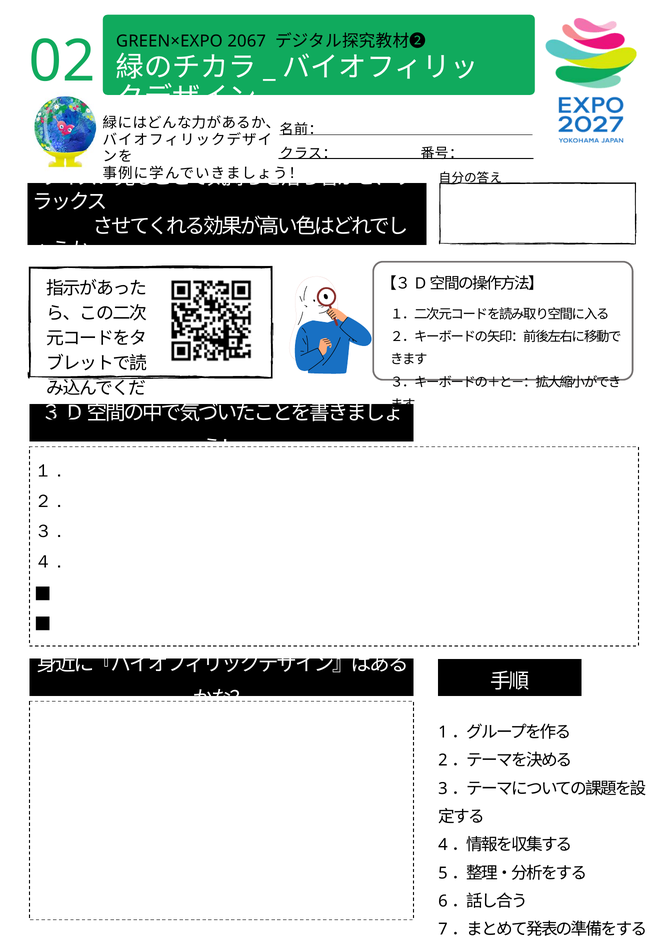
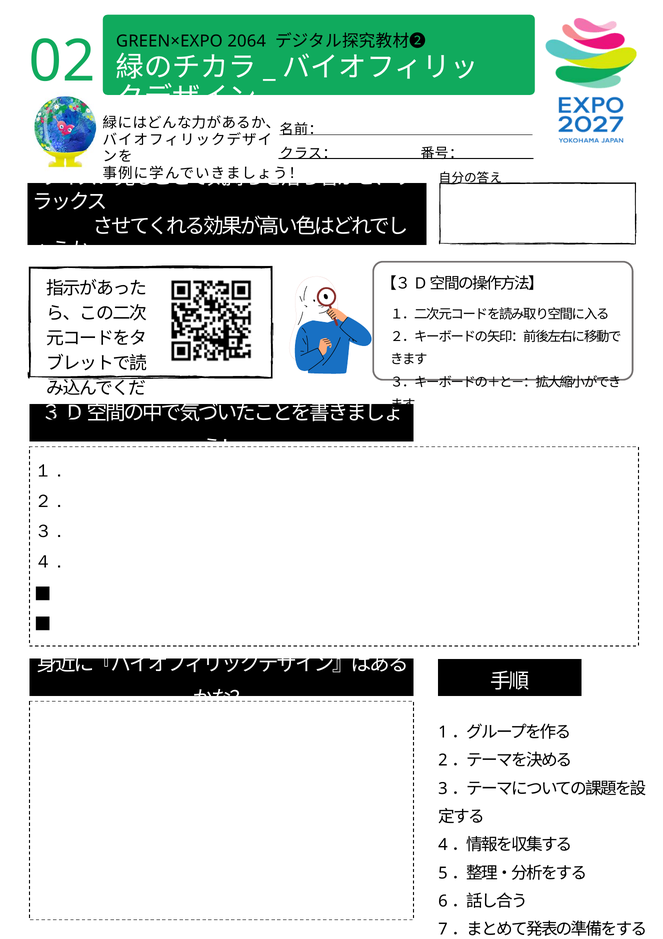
2067: 2067 -> 2064
